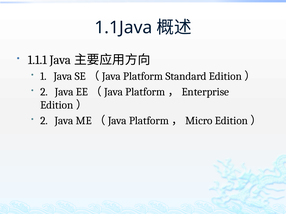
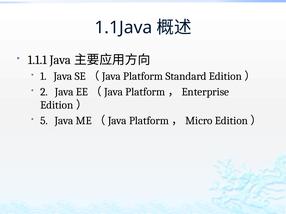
2 at (44, 121): 2 -> 5
